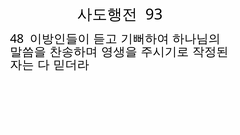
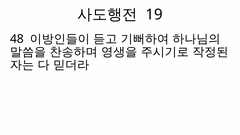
93: 93 -> 19
